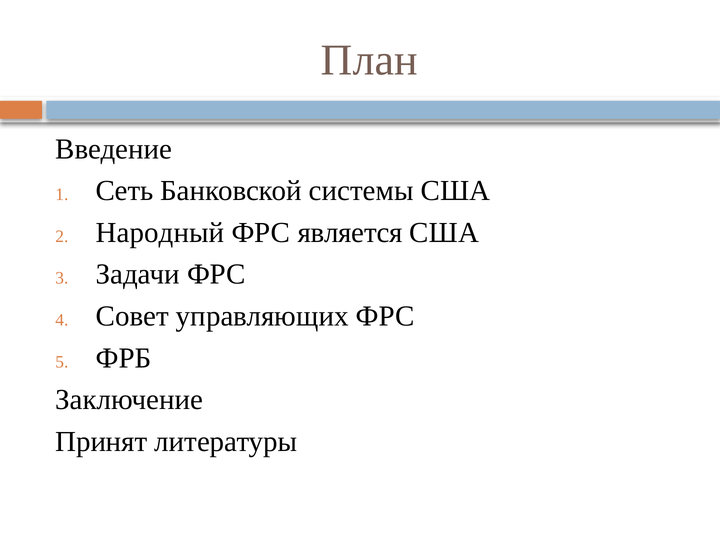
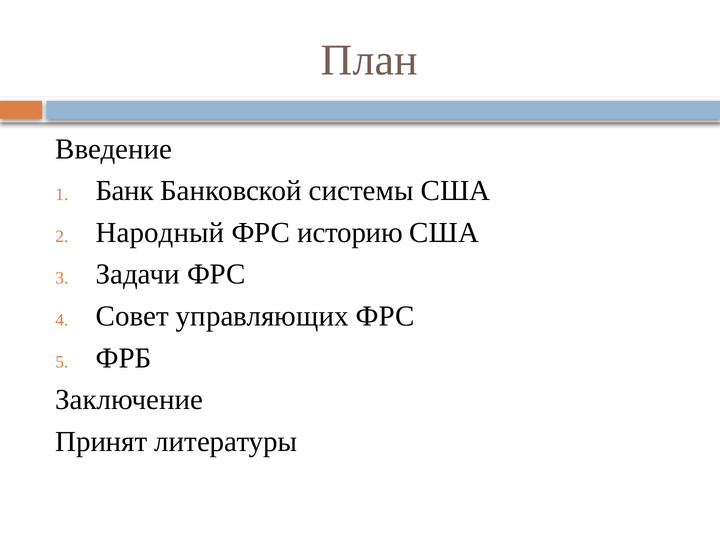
Сеть: Сеть -> Банк
является: является -> историю
